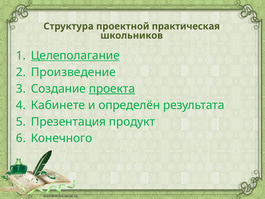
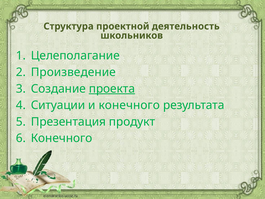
практическая: практическая -> деятельность
Целеполагание underline: present -> none
Кабинете: Кабинете -> Ситуации
и определён: определён -> конечного
